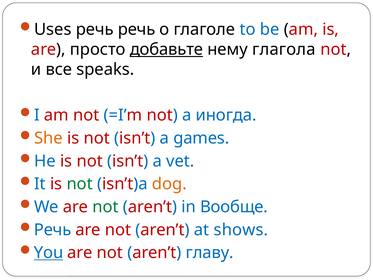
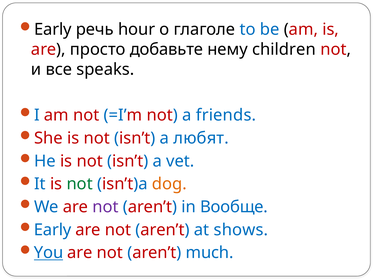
Uses at (53, 29): Uses -> Early
речь речь: речь -> hour
добавьте underline: present -> none
глагола: глагола -> children
иногда: иногда -> friends
She colour: orange -> red
games: games -> любят
not at (105, 207) colour: green -> purple
Речь at (53, 230): Речь -> Early
главу: главу -> much
